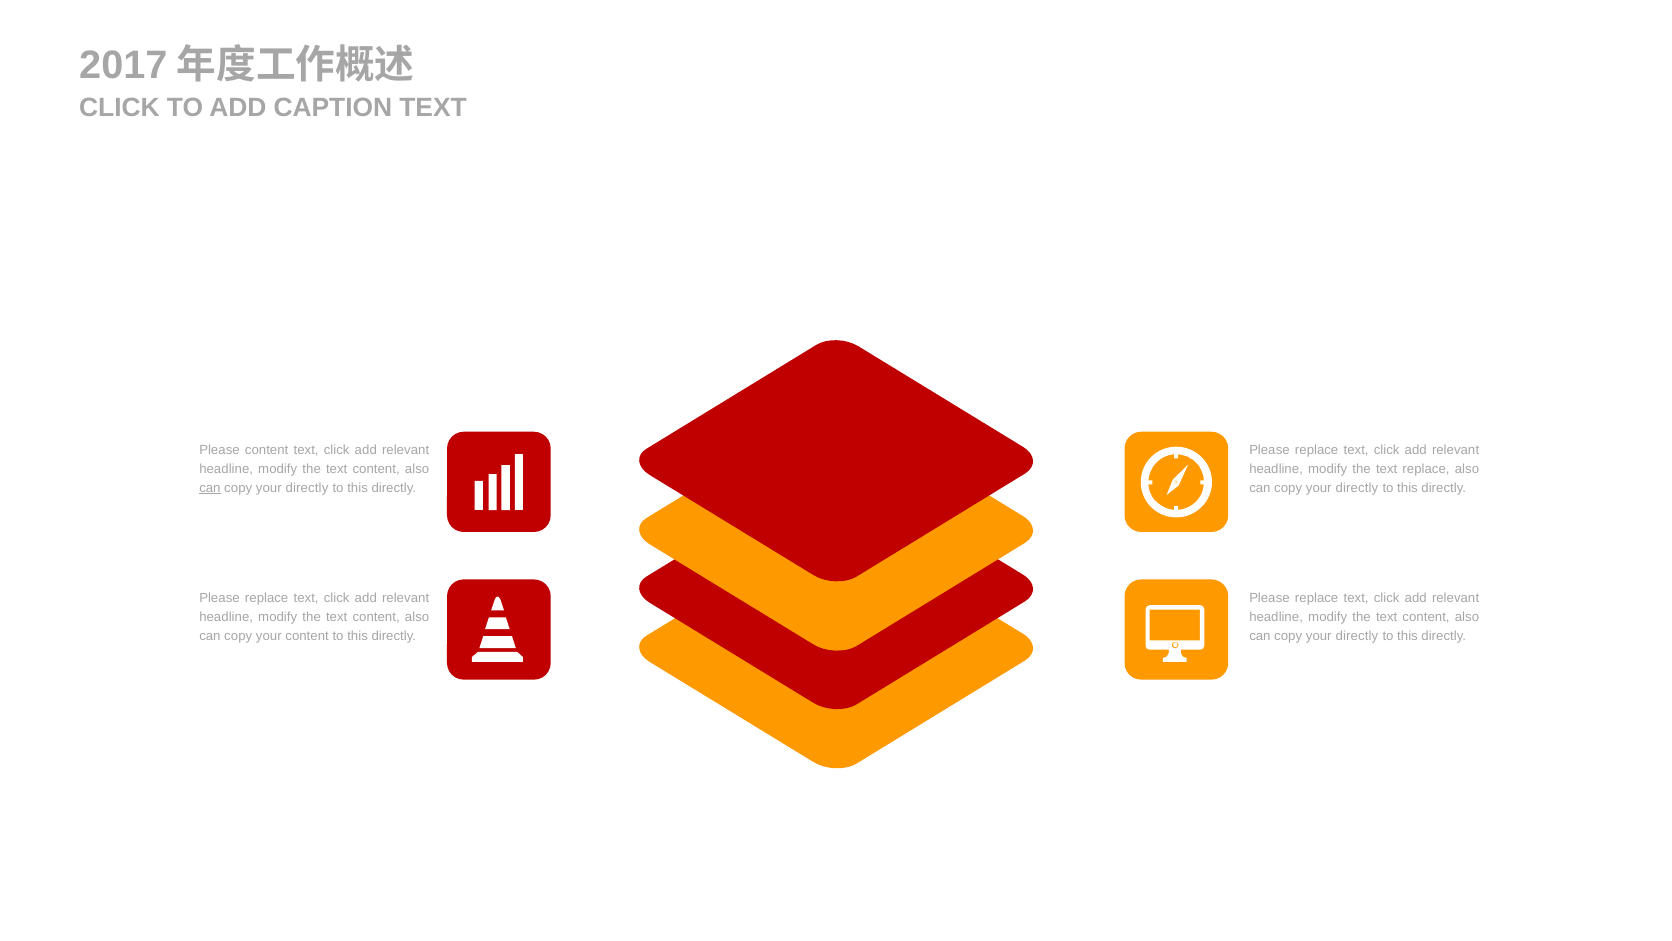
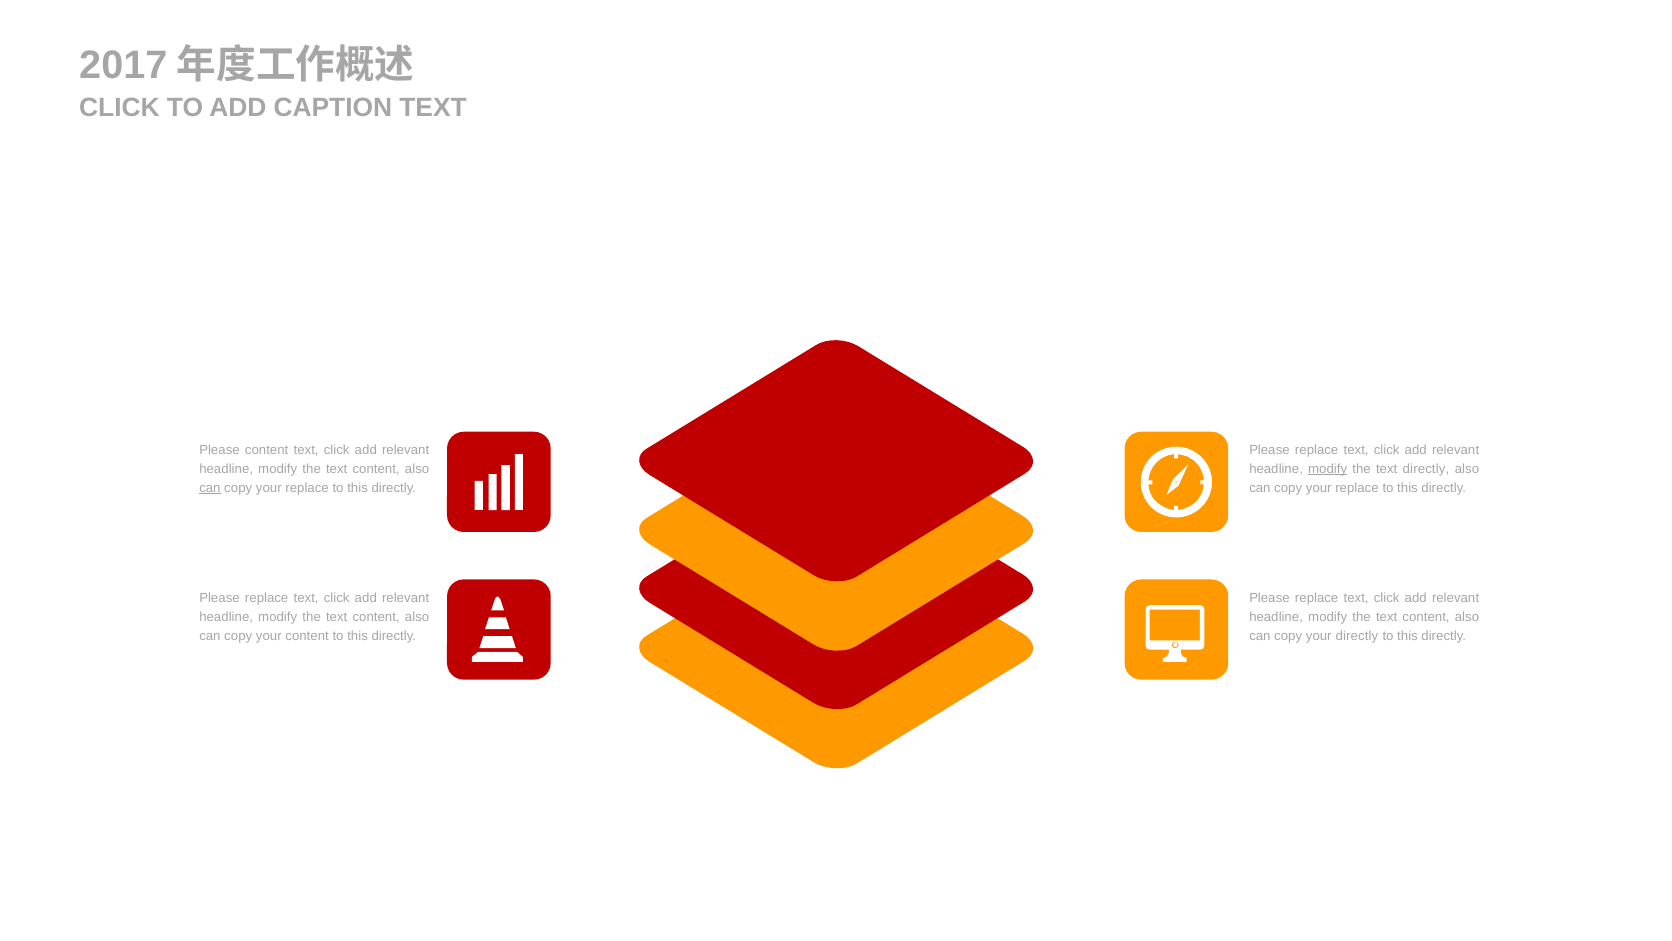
modify at (1328, 469) underline: none -> present
text replace: replace -> directly
directly at (307, 488): directly -> replace
directly at (1357, 488): directly -> replace
